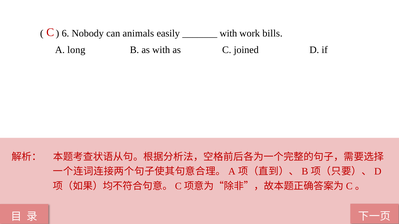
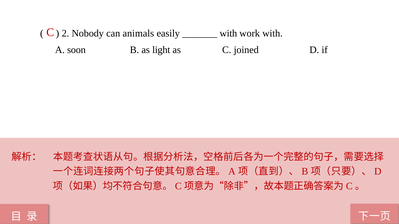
6: 6 -> 2
work bills: bills -> with
long: long -> soon
as with: with -> light
